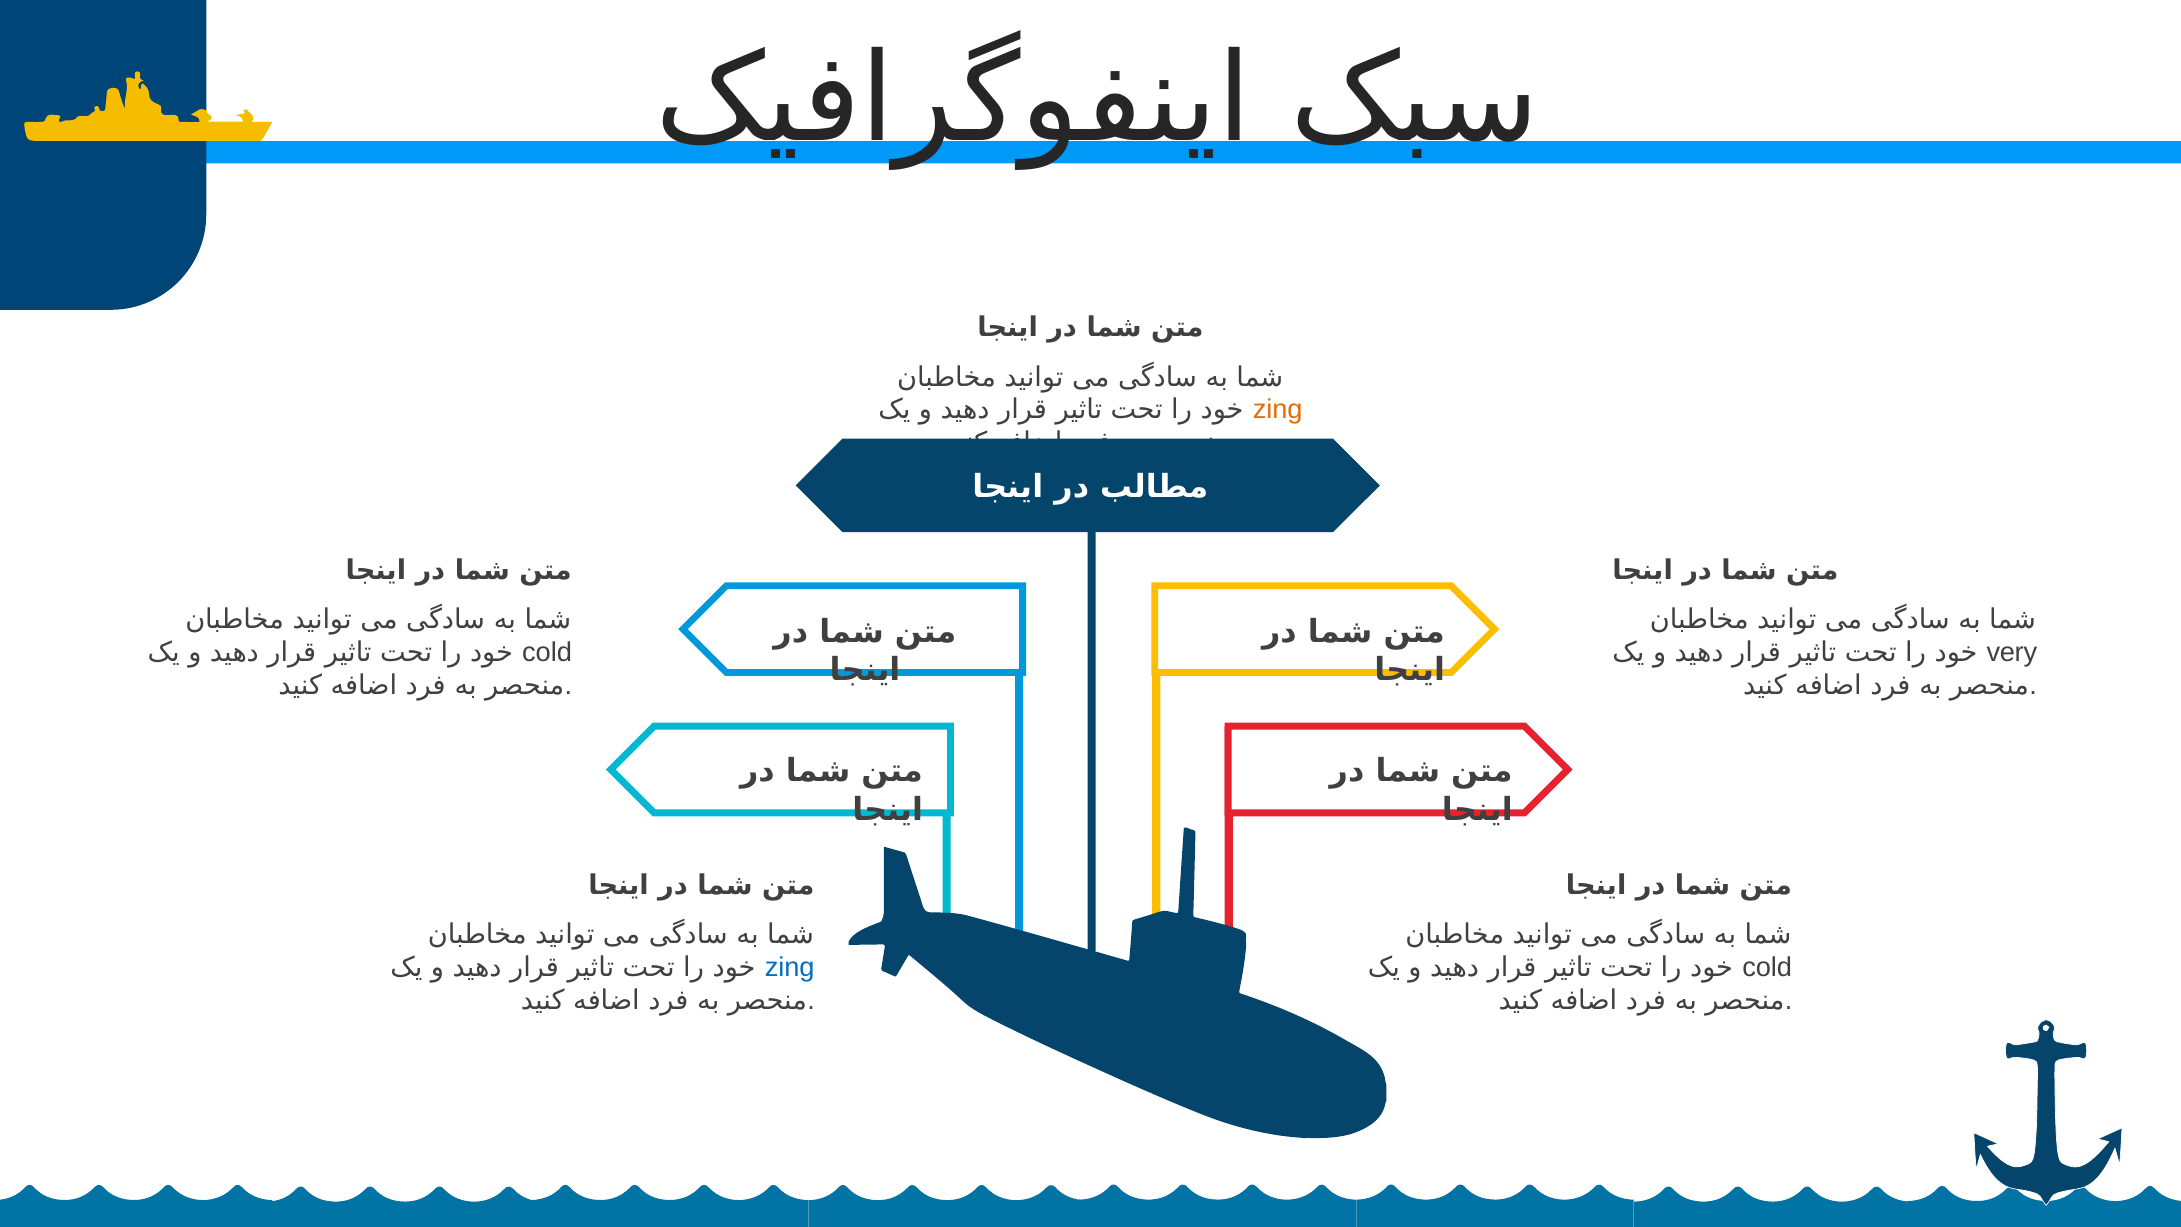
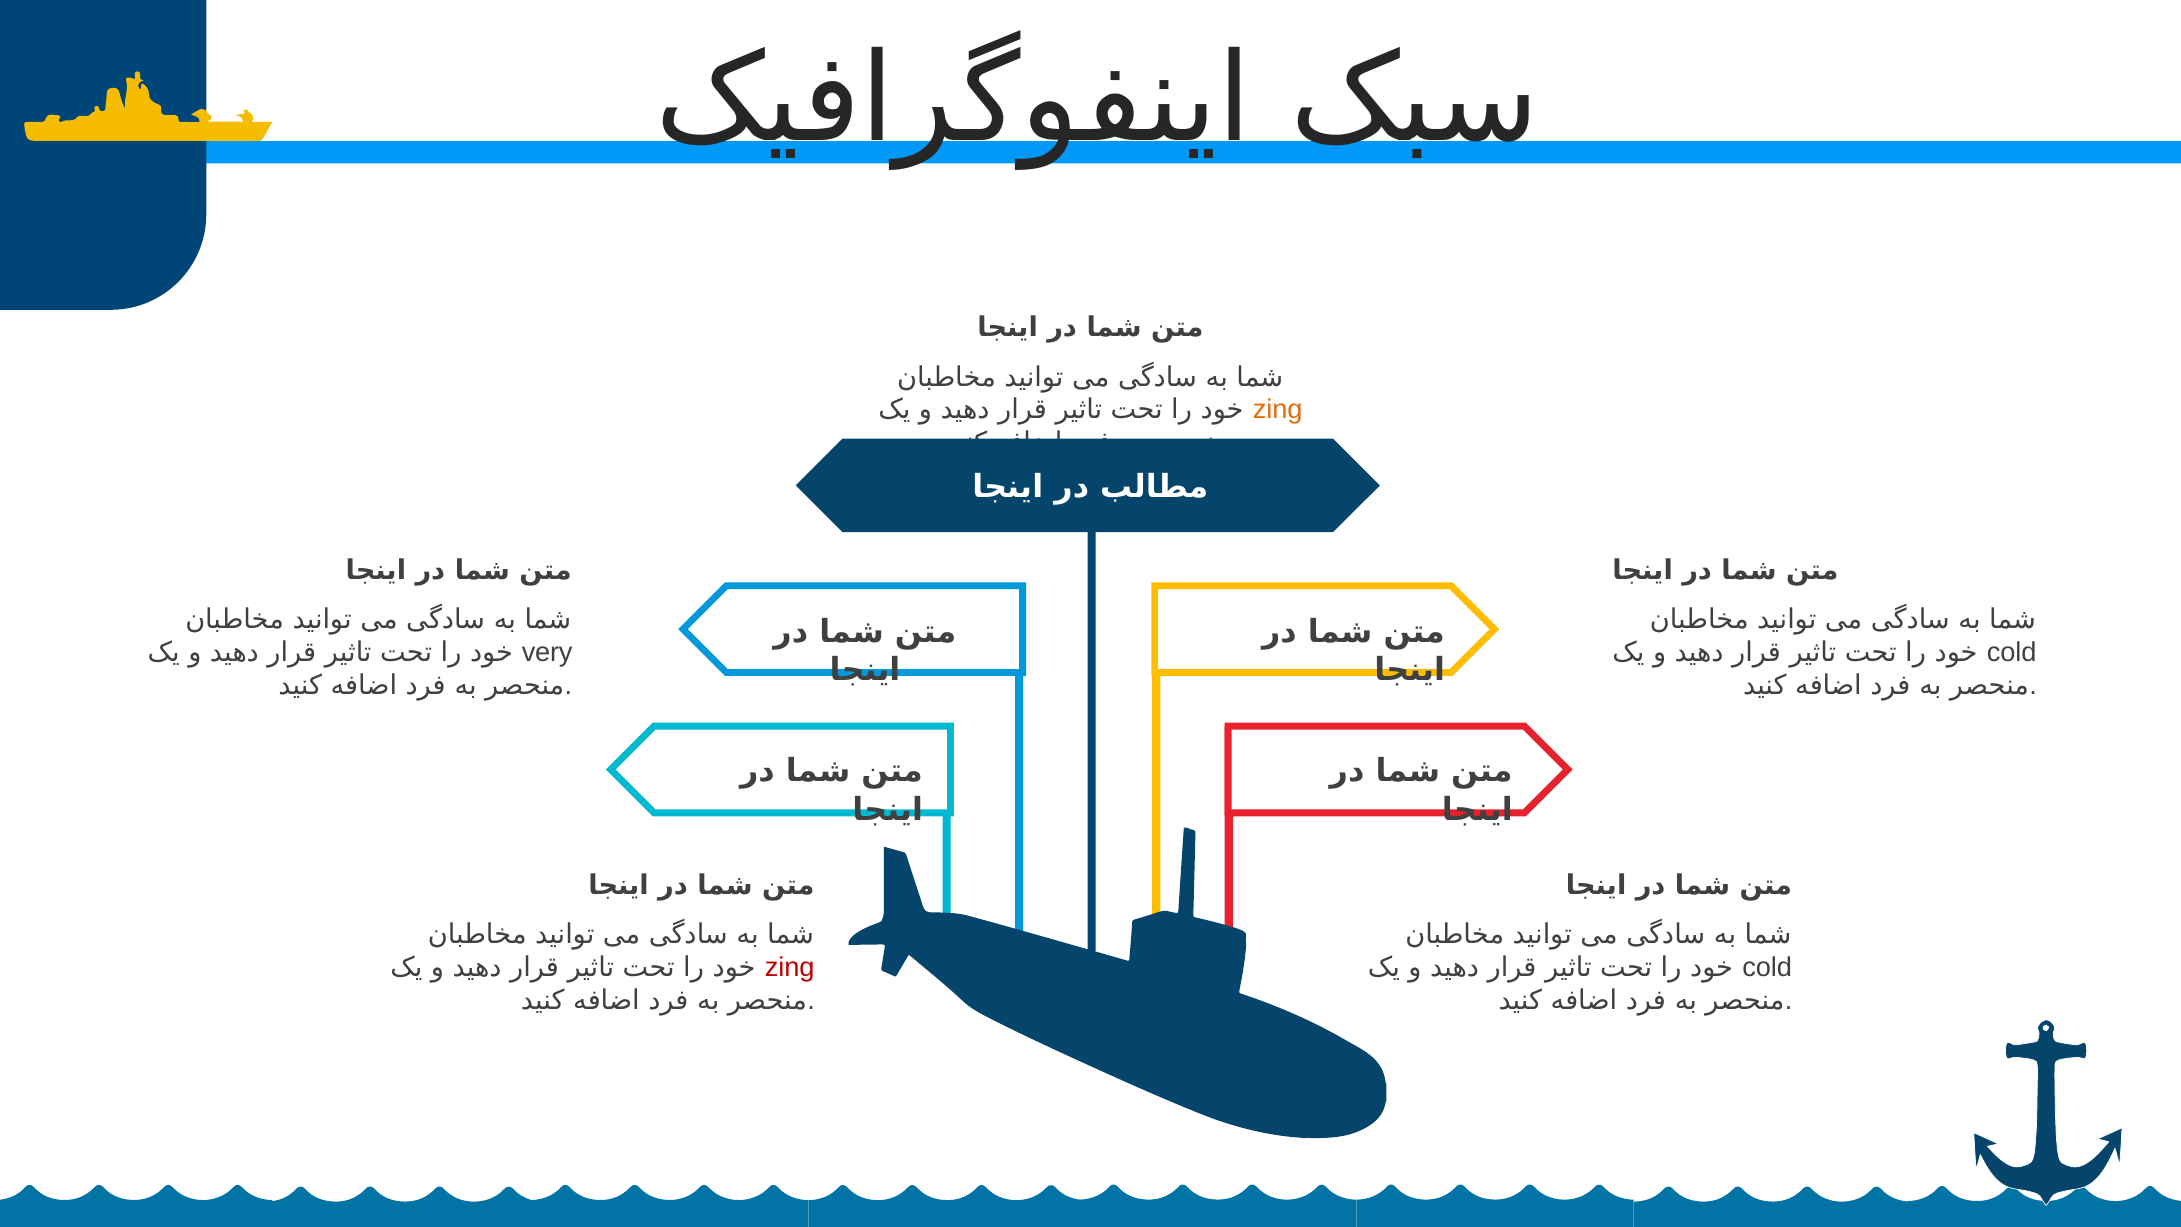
cold at (547, 653): cold -> very
very at (2012, 653): very -> cold
zing at (790, 968) colour: blue -> red
